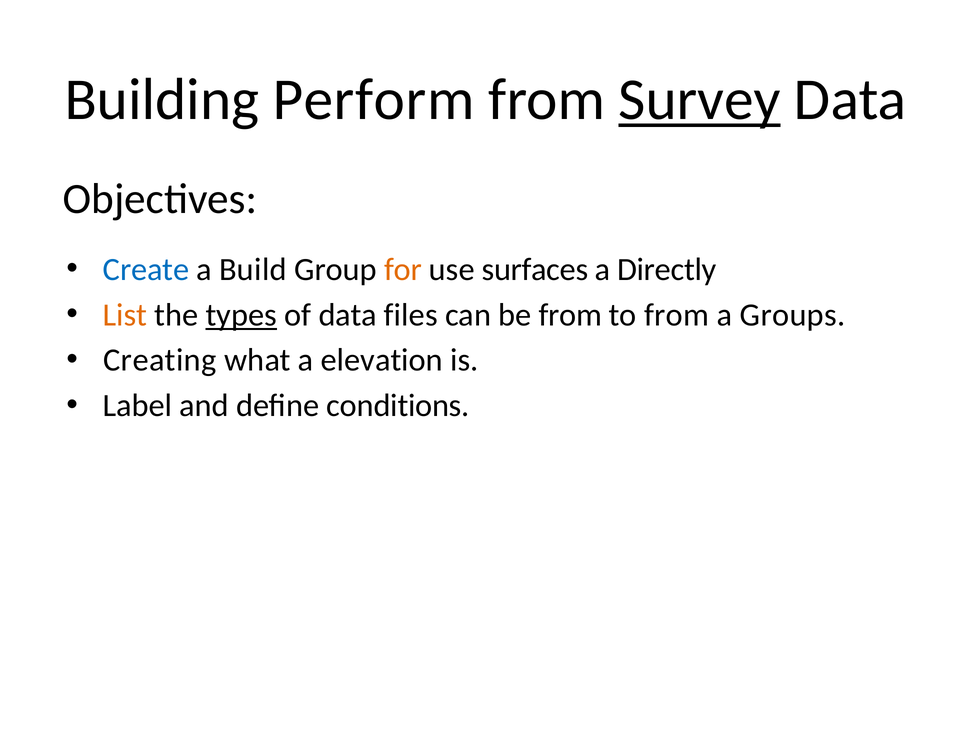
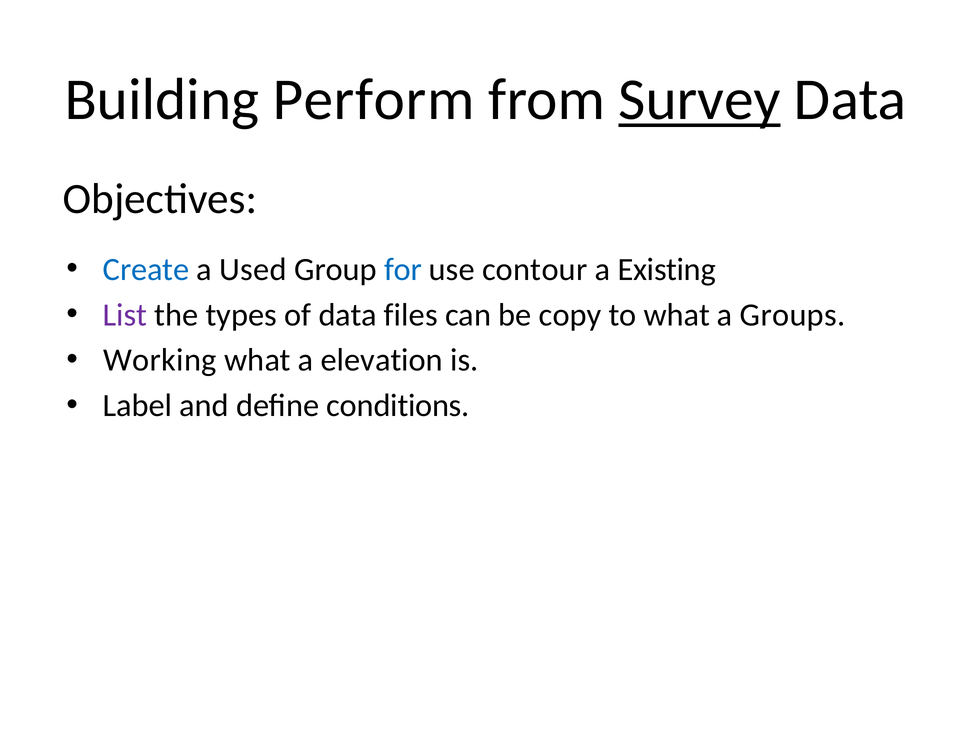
Build: Build -> Used
for colour: orange -> blue
surfaces: surfaces -> contour
Directly: Directly -> Existing
List colour: orange -> purple
types underline: present -> none
be from: from -> copy
to from: from -> what
Creating: Creating -> Working
